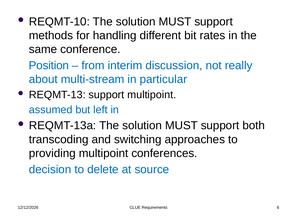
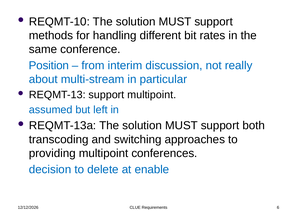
source: source -> enable
